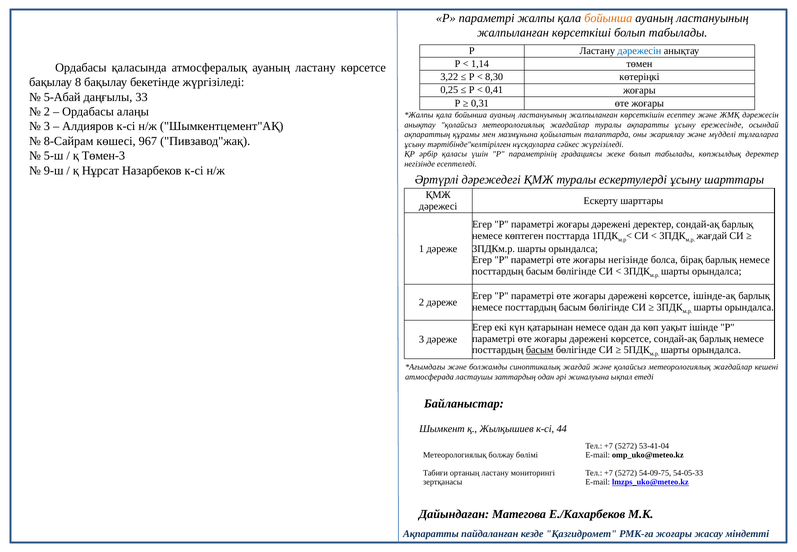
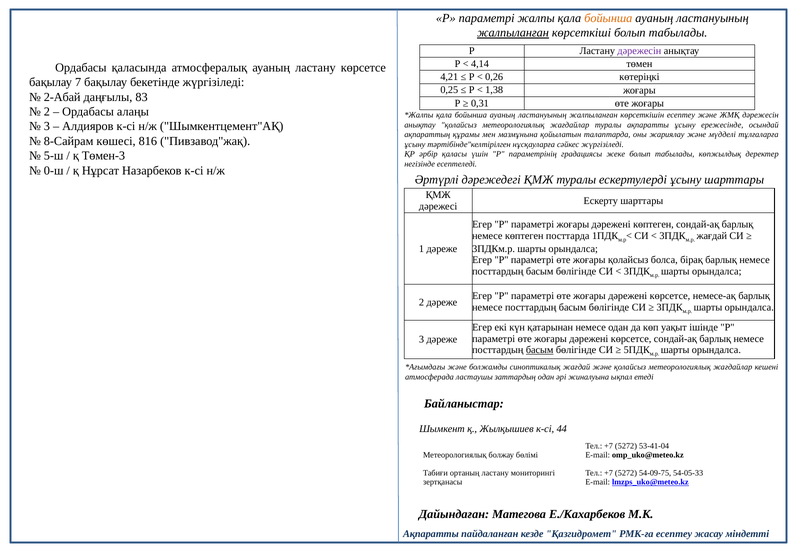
жалпыланған at (513, 33) underline: none -> present
дәрежесін at (639, 51) colour: blue -> purple
1,14: 1,14 -> 4,14
3,22: 3,22 -> 4,21
8,30: 8,30 -> 0,26
8: 8 -> 7
0,41: 0,41 -> 1,38
5-Абай: 5-Абай -> 2-Абай
33: 33 -> 83
967: 967 -> 816
9-ш: 9-ш -> 0-ш
дәрежені деректер: деректер -> көптеген
жоғары негізінде: негізінде -> қолайсыз
ішінде-ақ: ішінде-ақ -> немесе-ақ
РМК-ға жоғары: жоғары -> есептеу
